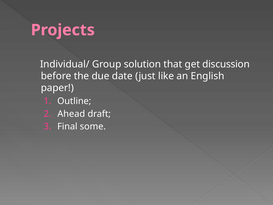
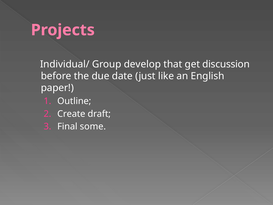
solution: solution -> develop
Ahead: Ahead -> Create
